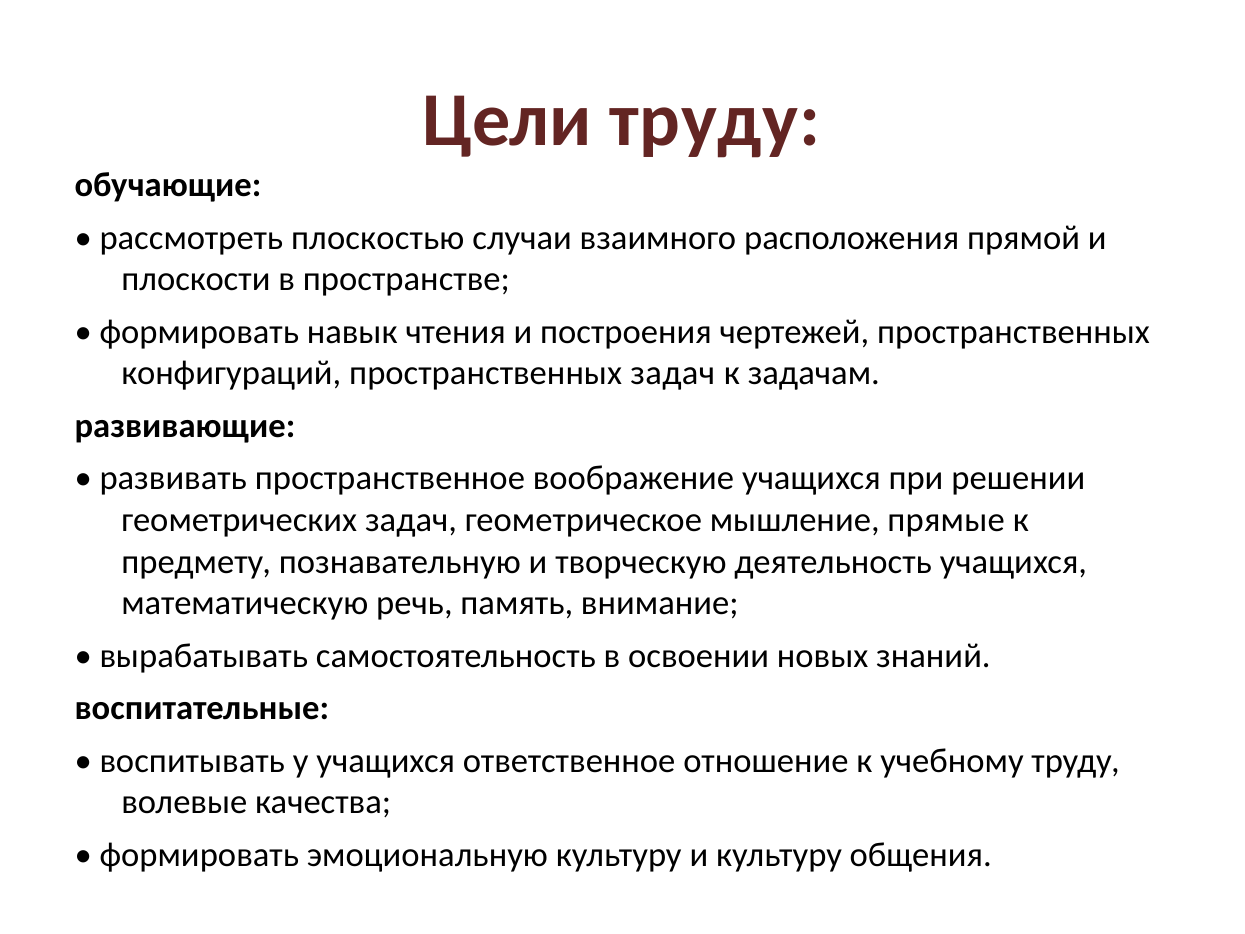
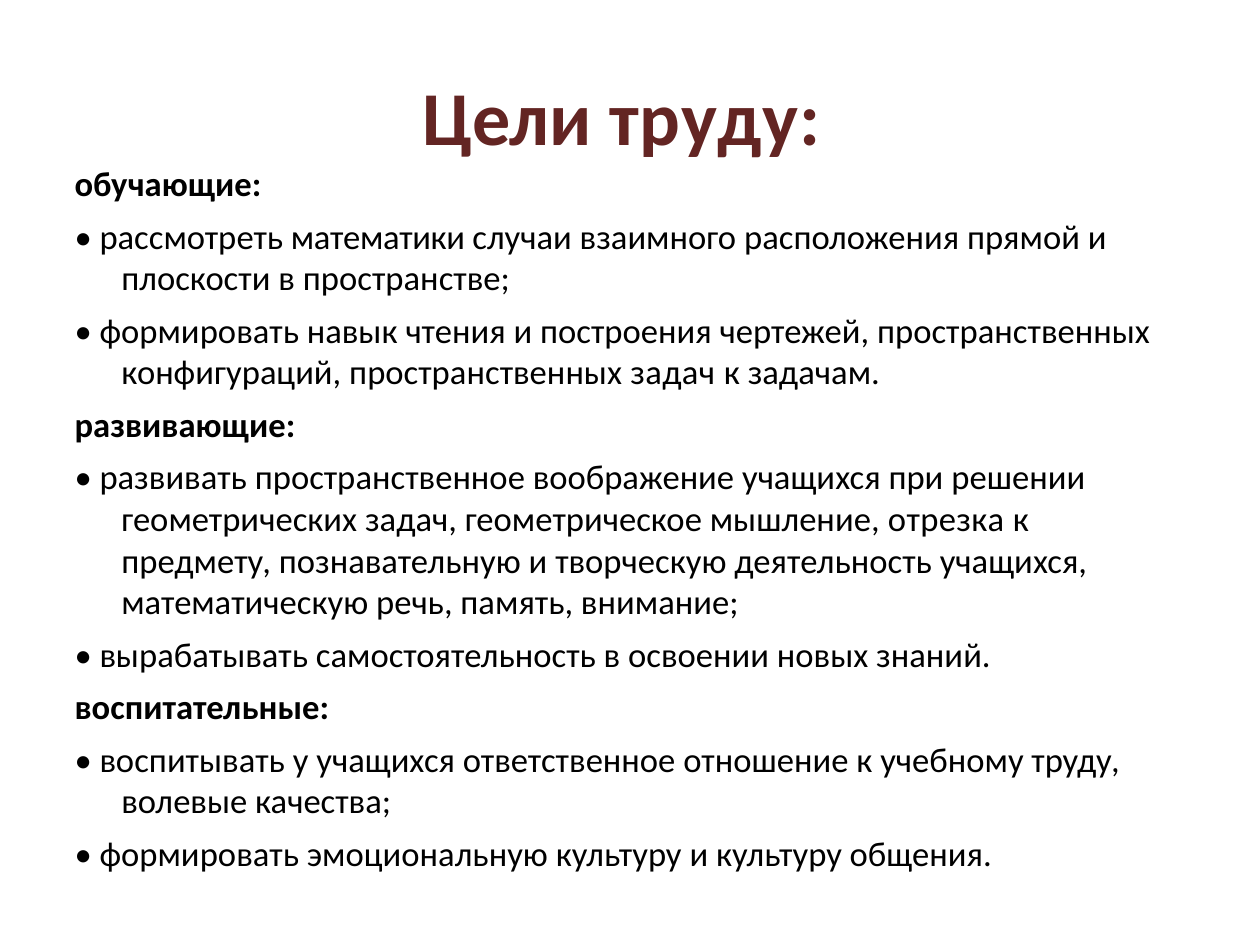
плоскостью: плоскостью -> математики
прямые: прямые -> отрезка
